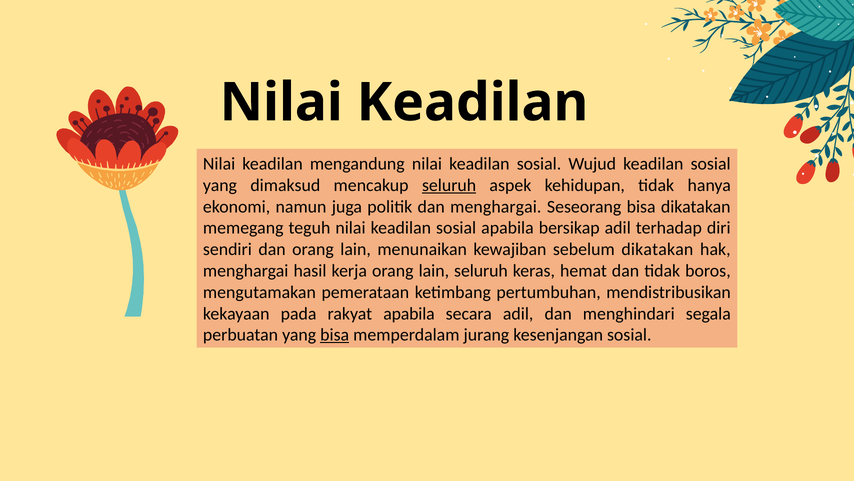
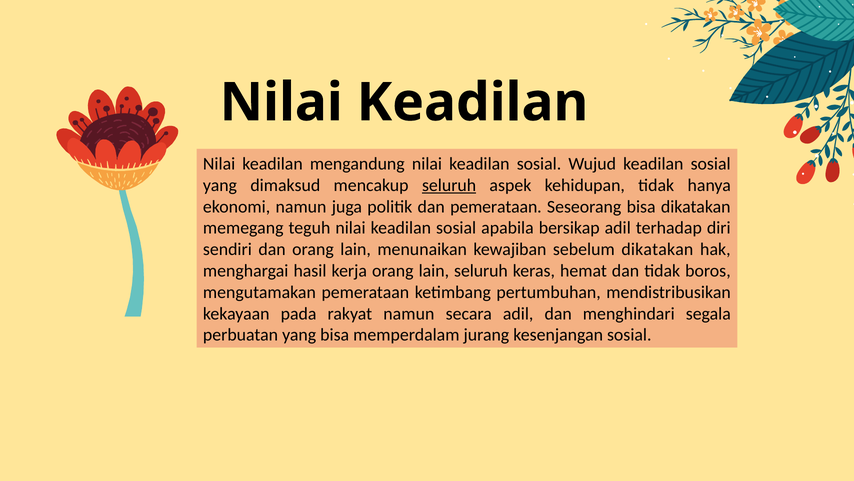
dan menghargai: menghargai -> pemerataan
rakyat apabila: apabila -> namun
bisa at (335, 335) underline: present -> none
